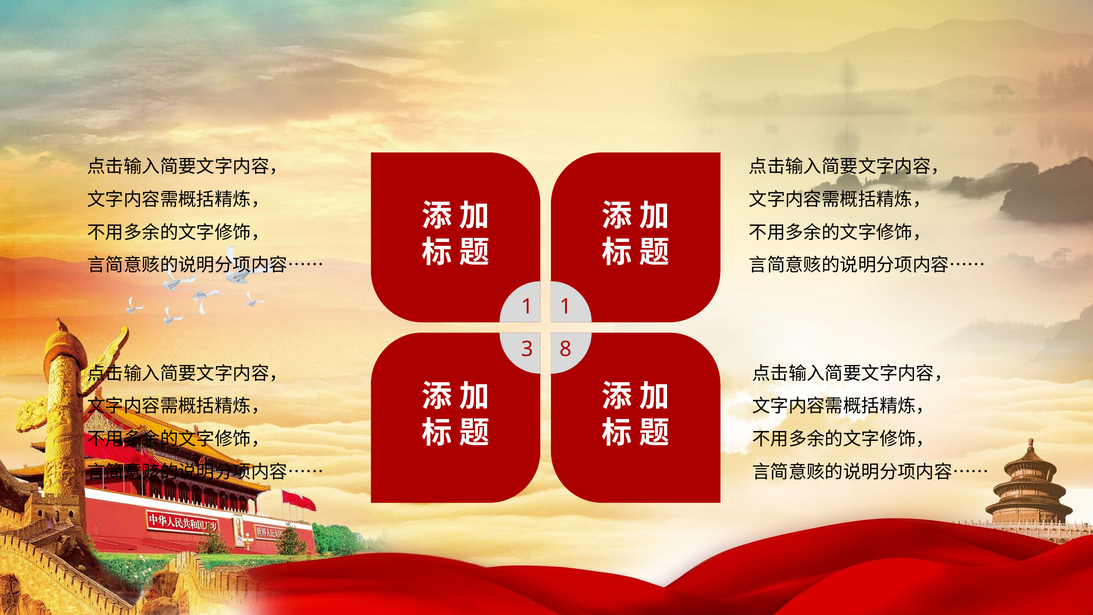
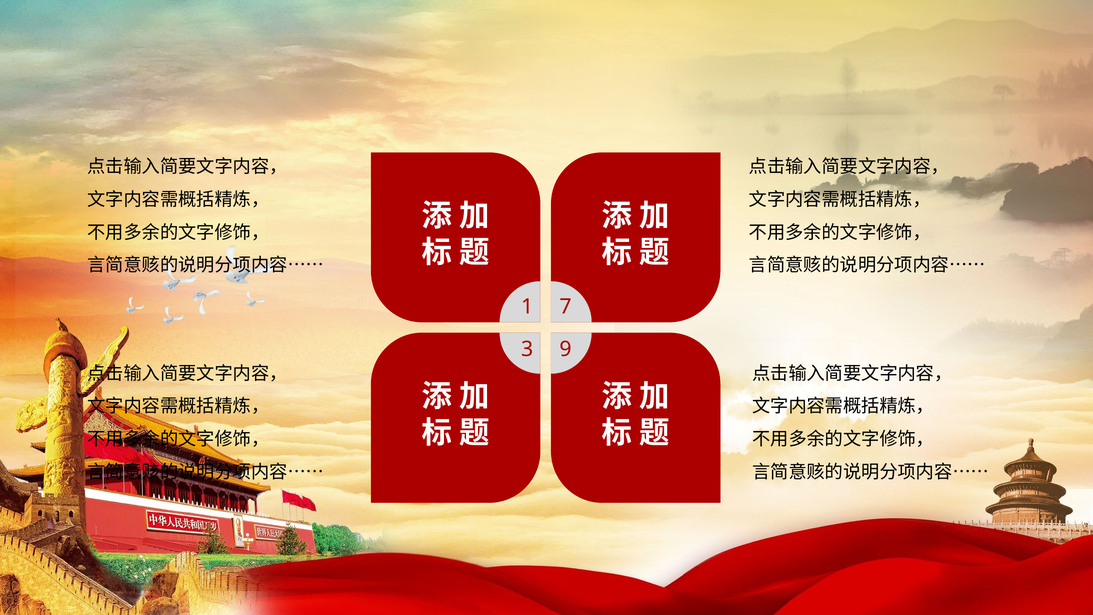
1 1: 1 -> 7
8: 8 -> 9
